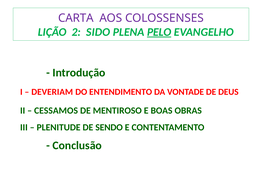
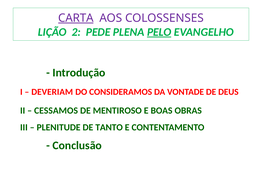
CARTA underline: none -> present
SIDO: SIDO -> PEDE
ENTENDIMENTO: ENTENDIMENTO -> CONSIDERAMOS
SENDO: SENDO -> TANTO
